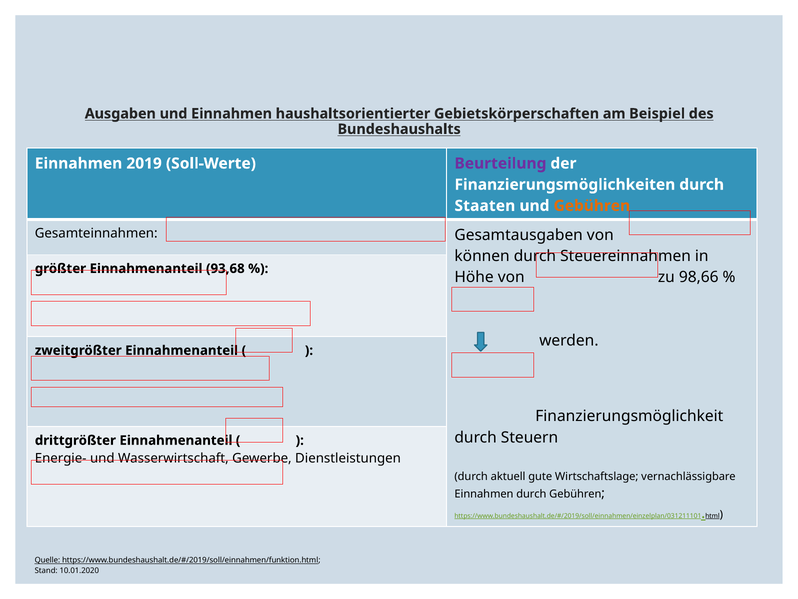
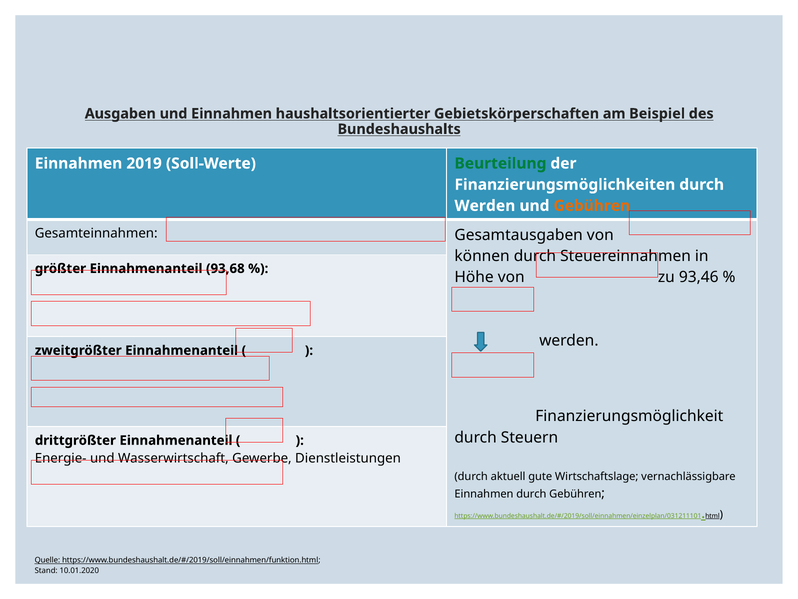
Beurteilung colour: purple -> green
Staaten at (485, 206): Staaten -> Werden
98,66: 98,66 -> 93,46
